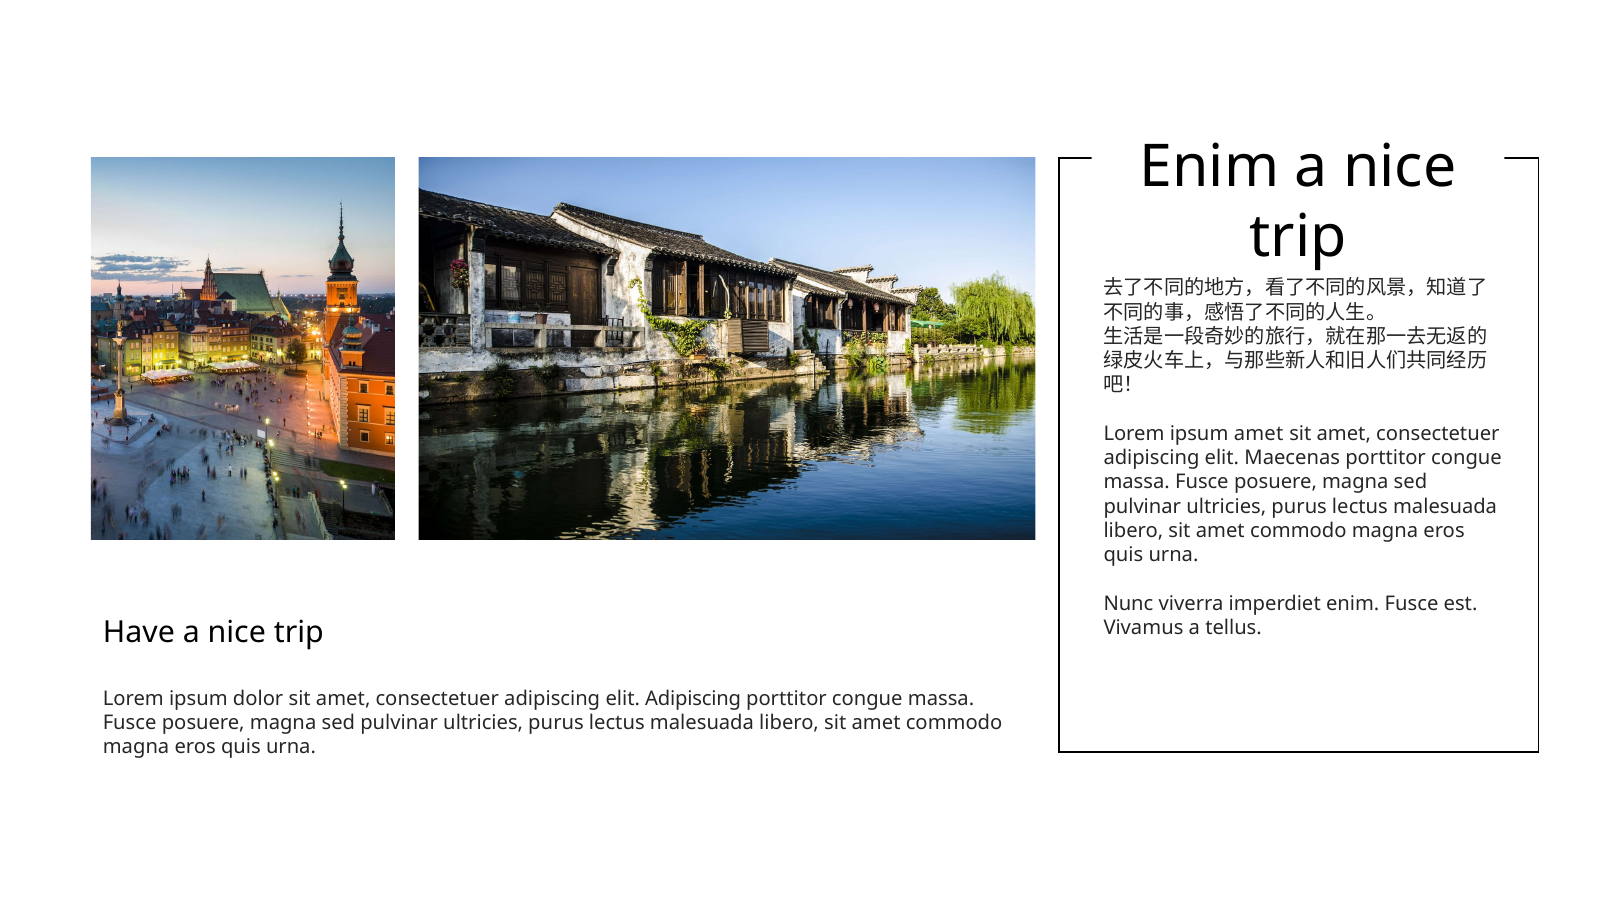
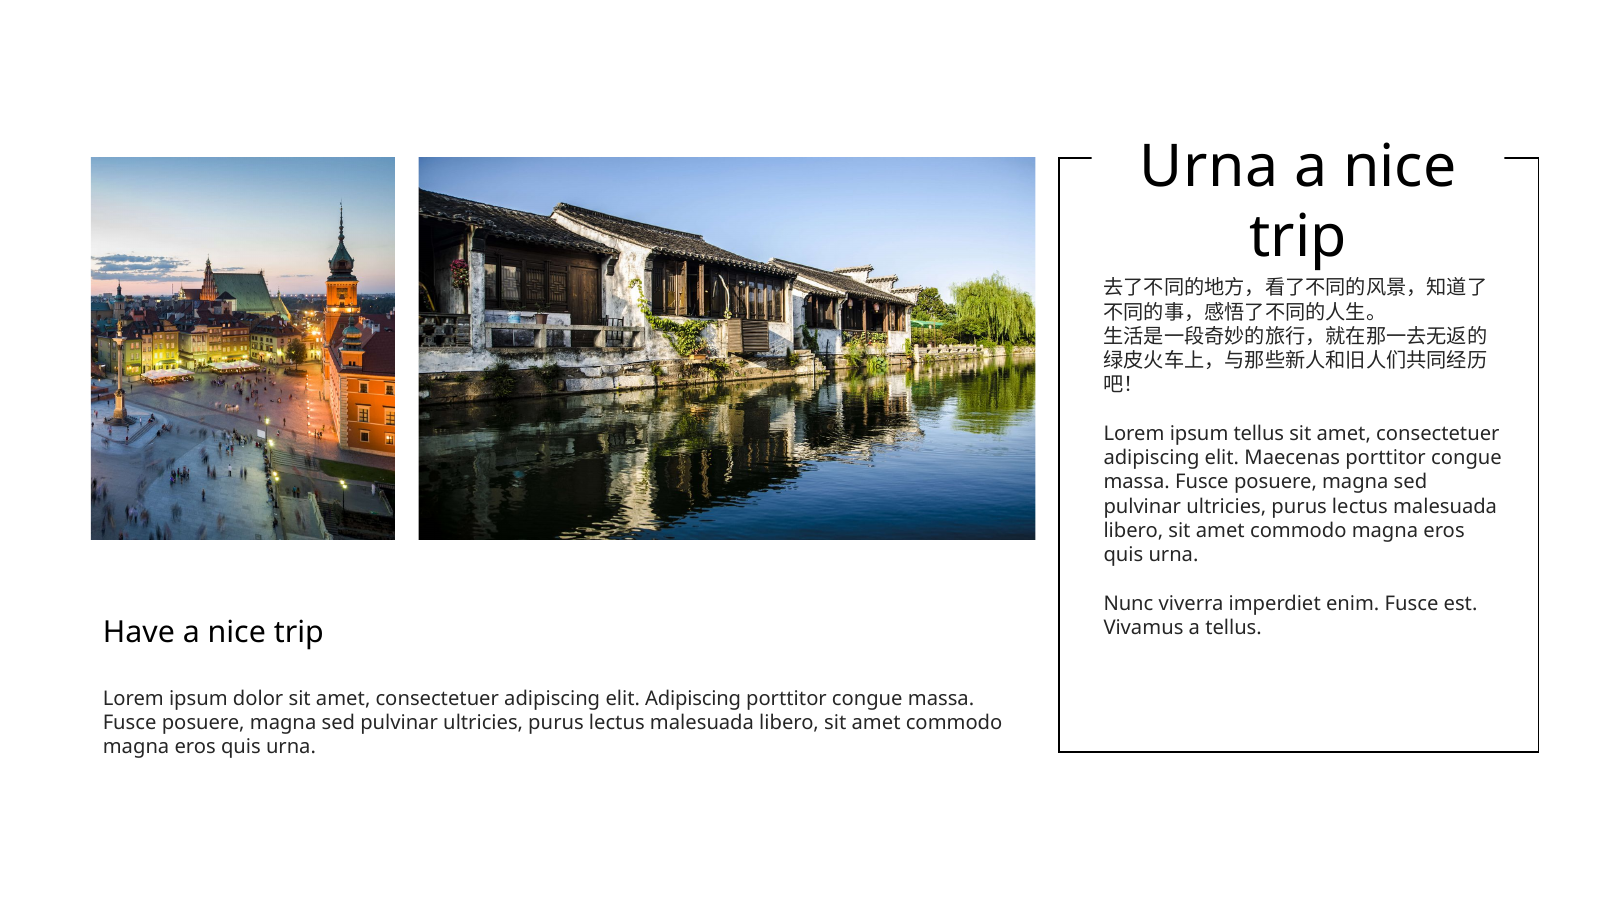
Enim at (1209, 167): Enim -> Urna
ipsum amet: amet -> tellus
